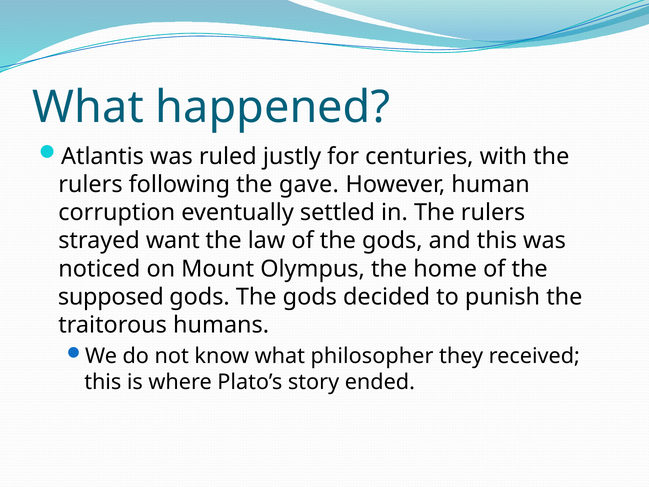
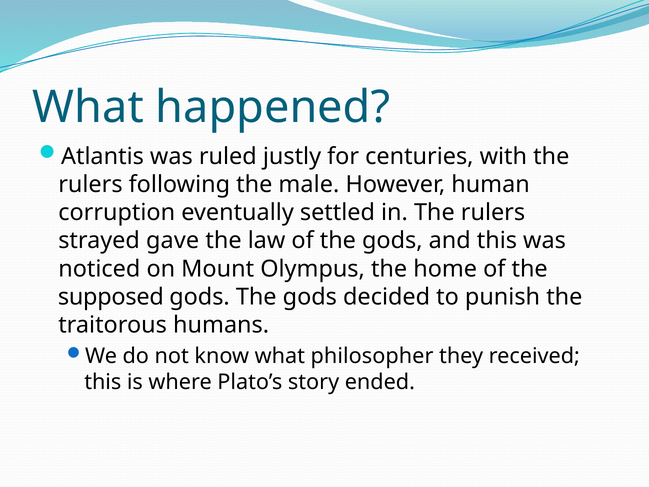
gave: gave -> male
want: want -> gave
